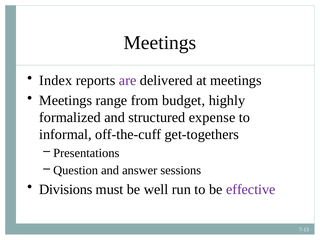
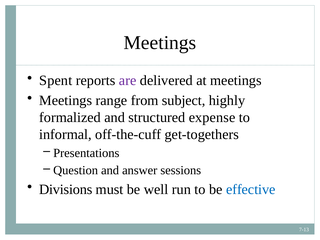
Index: Index -> Spent
budget: budget -> subject
effective colour: purple -> blue
